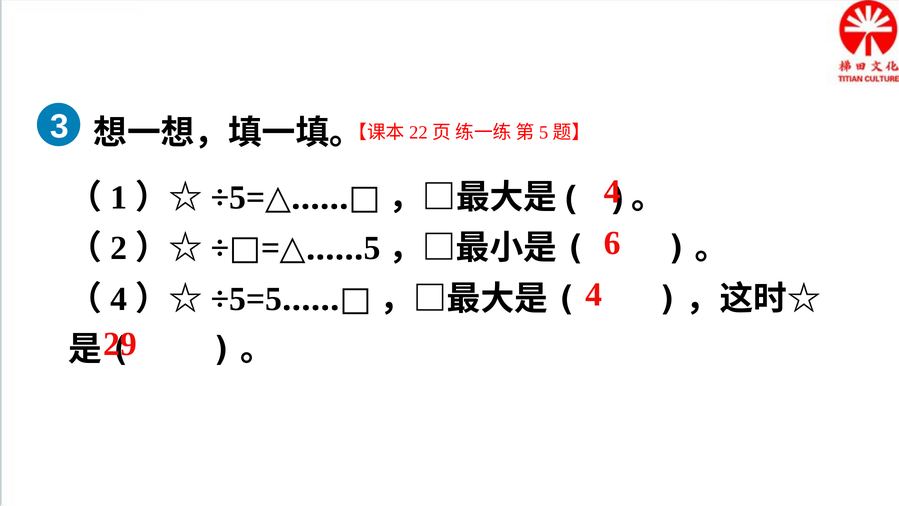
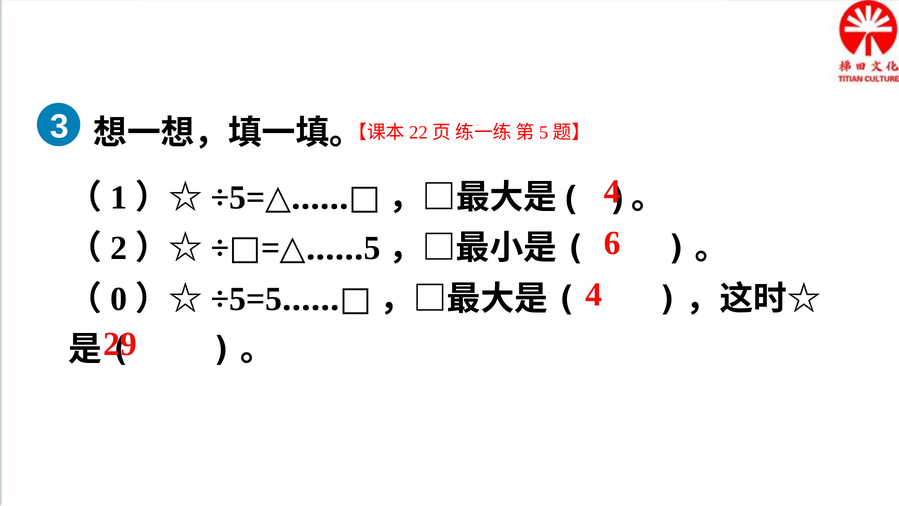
4 at (119, 299): 4 -> 0
